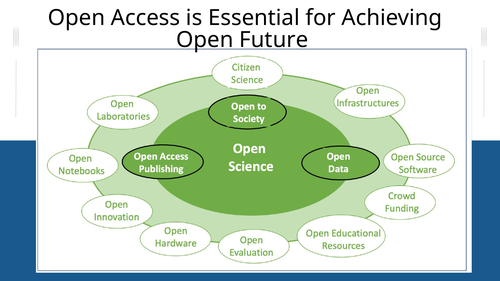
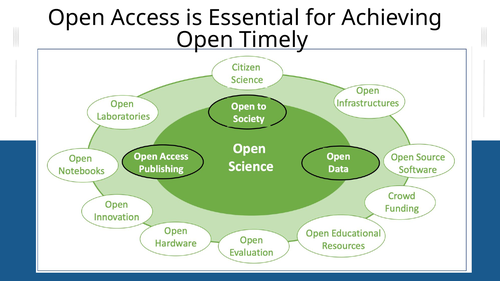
Future: Future -> Timely
